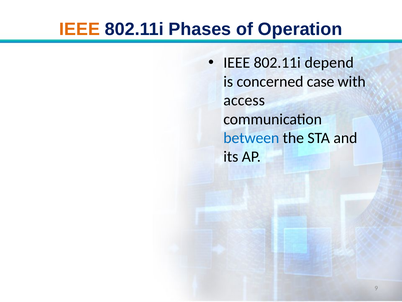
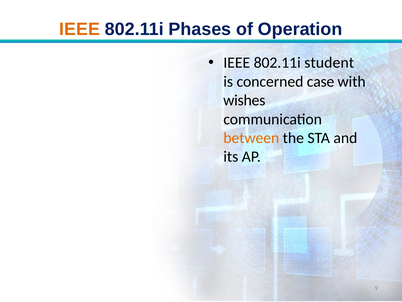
depend: depend -> student
access: access -> wishes
between colour: blue -> orange
